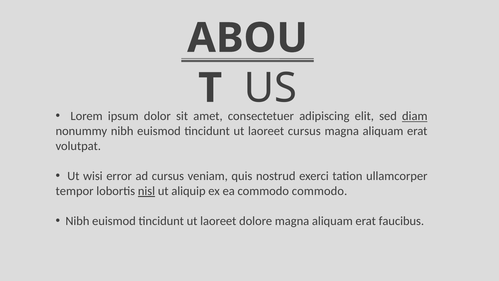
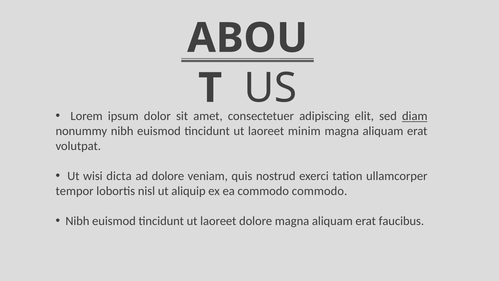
laoreet cursus: cursus -> minim
error: error -> dicta
ad cursus: cursus -> dolore
nisl underline: present -> none
